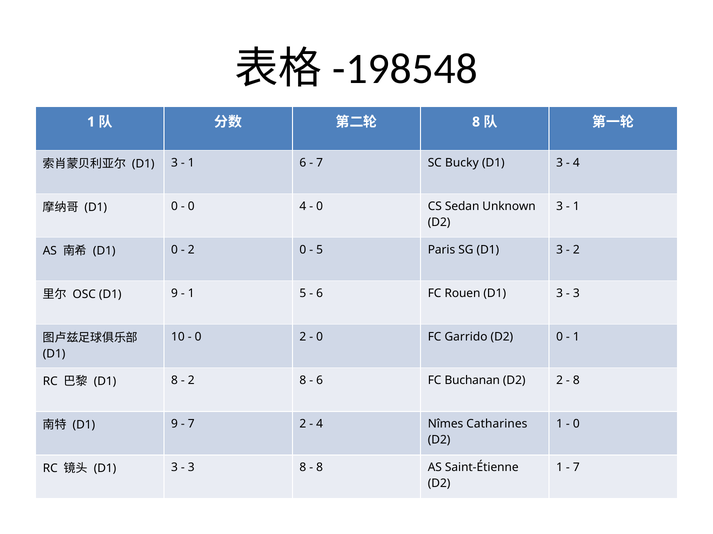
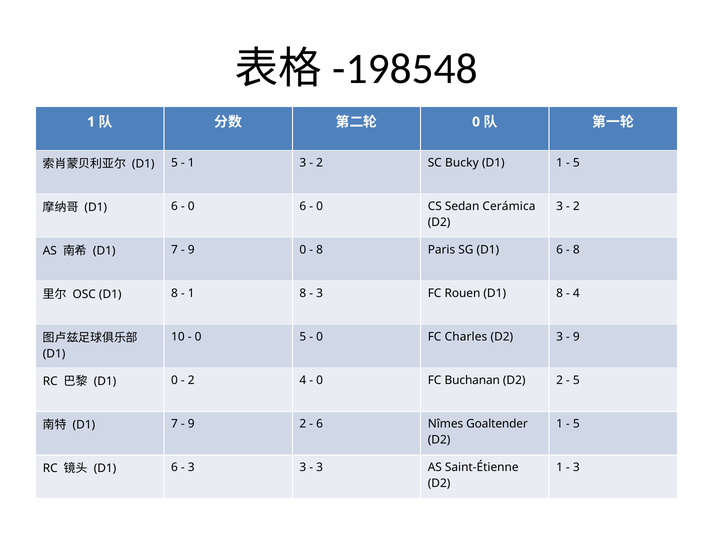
8 at (476, 122): 8 -> 0
3 at (175, 163): 3 -> 5
1 6: 6 -> 3
7 at (320, 163): 7 -> 2
3 at (560, 163): 3 -> 1
4 at (576, 163): 4 -> 5
0 at (175, 206): 0 -> 6
0 4: 4 -> 6
Unknown: Unknown -> Cerámica
1 at (576, 206): 1 -> 2
0 at (175, 250): 0 -> 7
2 at (191, 250): 2 -> 9
5 at (320, 250): 5 -> 8
SG D1 3: 3 -> 6
2 at (576, 250): 2 -> 8
OSC D1 9: 9 -> 8
1 5: 5 -> 8
6 at (320, 294): 6 -> 3
Rouen D1 3: 3 -> 8
3 at (576, 294): 3 -> 4
0 2: 2 -> 5
Garrido: Garrido -> Charles
0 at (560, 337): 0 -> 3
1 at (576, 337): 1 -> 9
D1 8: 8 -> 0
2 8: 8 -> 4
6 at (320, 381): 6 -> 0
8 at (576, 381): 8 -> 5
9 at (175, 424): 9 -> 7
7 at (191, 424): 7 -> 9
4 at (320, 424): 4 -> 6
Catharines: Catharines -> Goaltender
0 at (576, 424): 0 -> 5
7 at (576, 468): 7 -> 3
3 at (175, 468): 3 -> 6
3 8: 8 -> 3
8 at (320, 468): 8 -> 3
